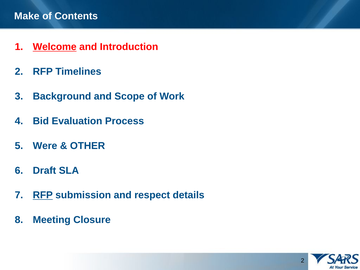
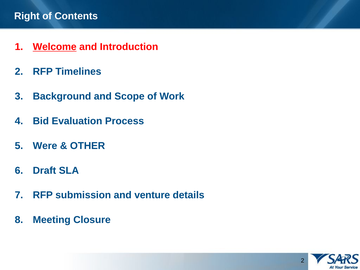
Make: Make -> Right
RFP at (43, 195) underline: present -> none
respect: respect -> venture
